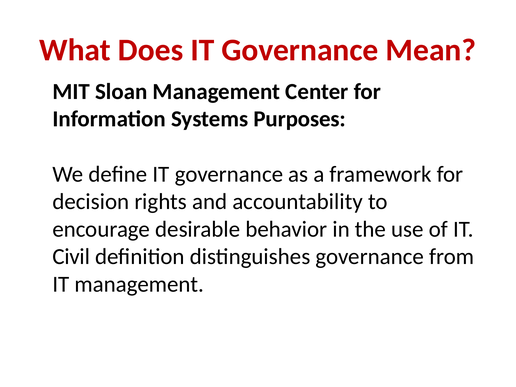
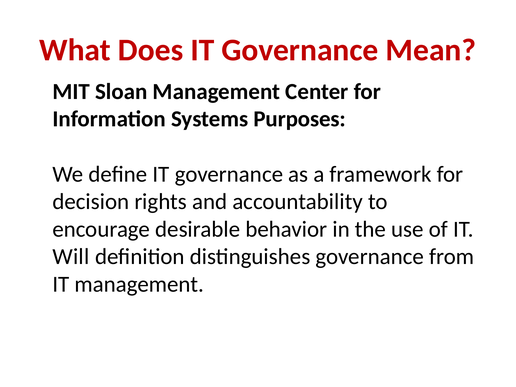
Civil: Civil -> Will
